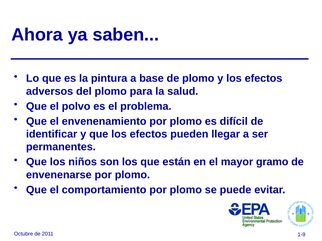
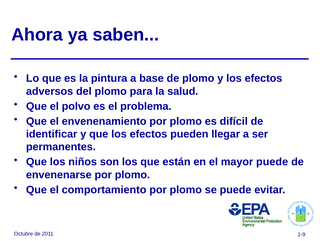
mayor gramo: gramo -> puede
